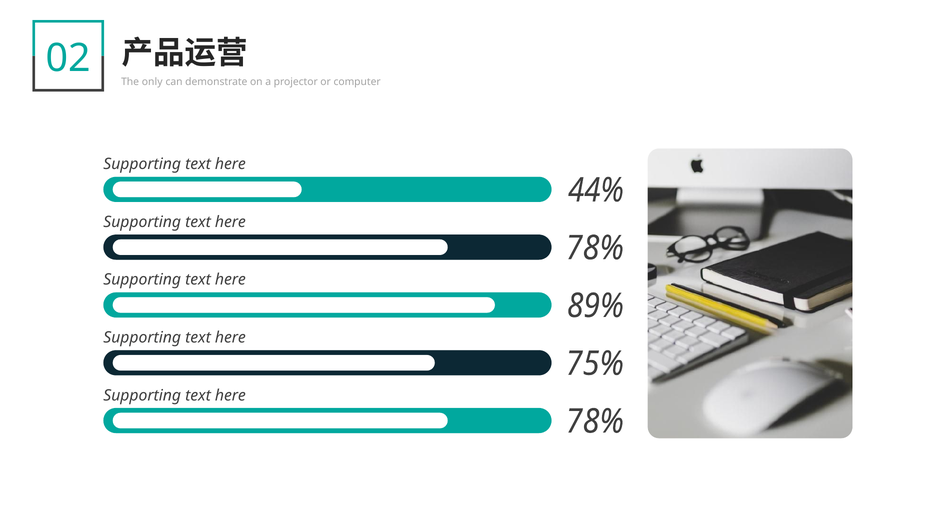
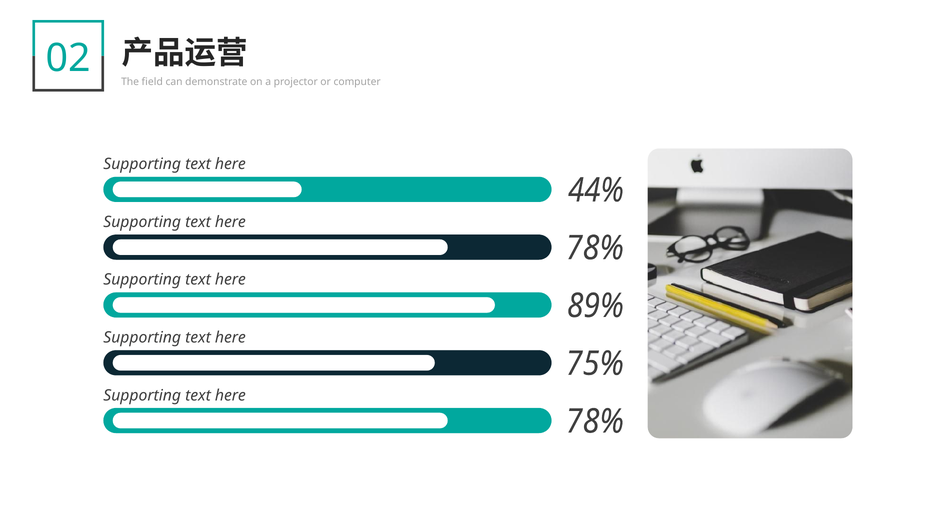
only: only -> field
